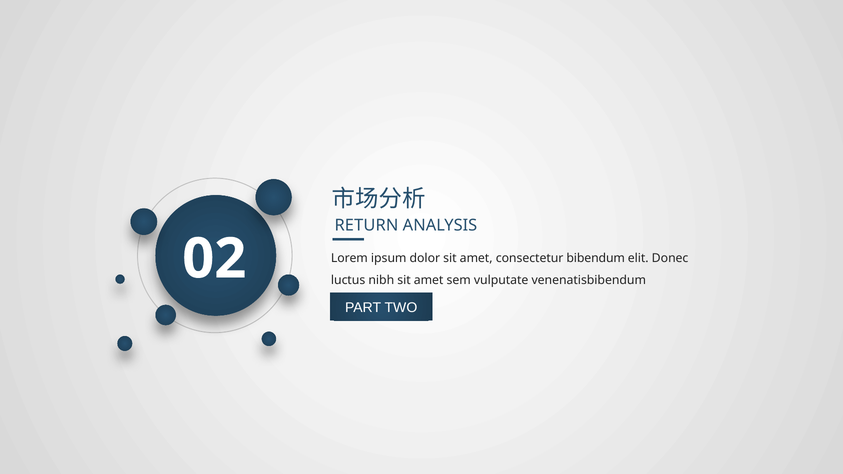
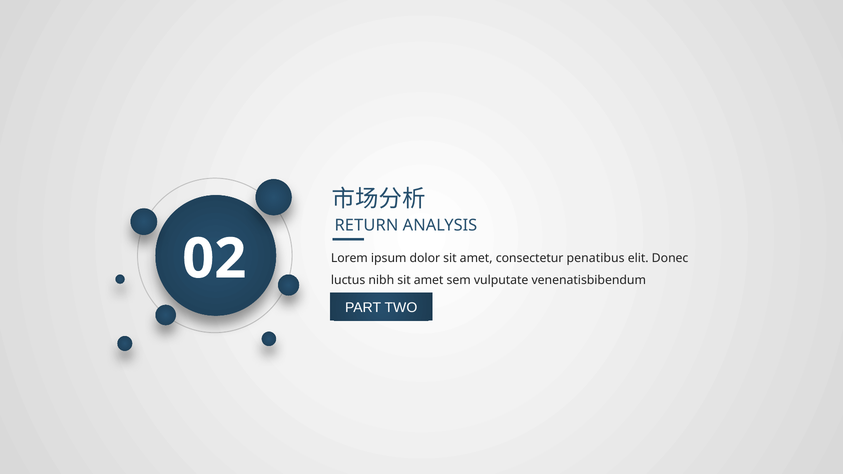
bibendum: bibendum -> penatibus
